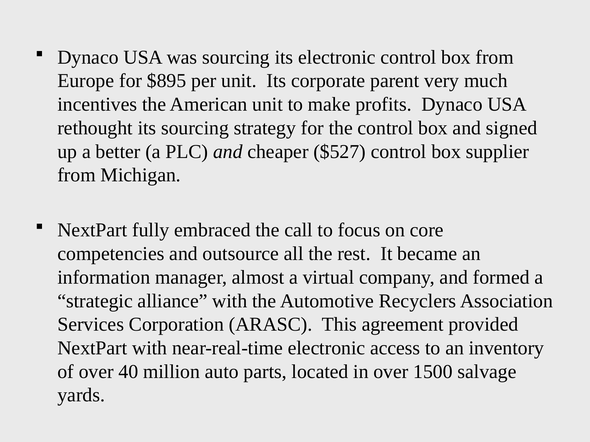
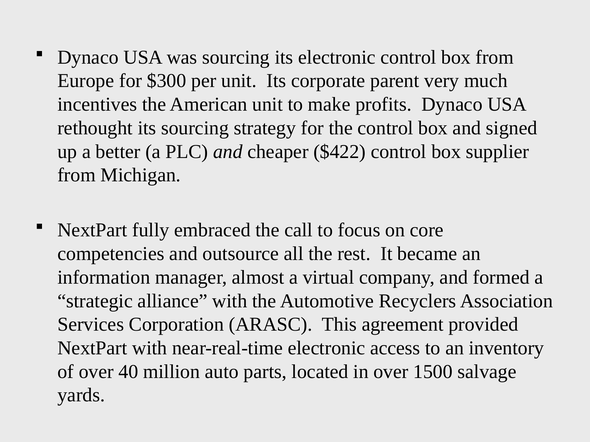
$895: $895 -> $300
$527: $527 -> $422
